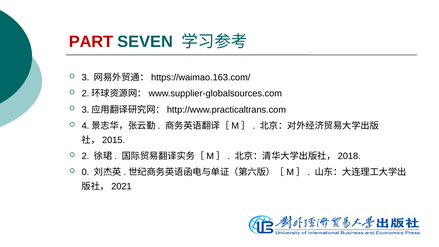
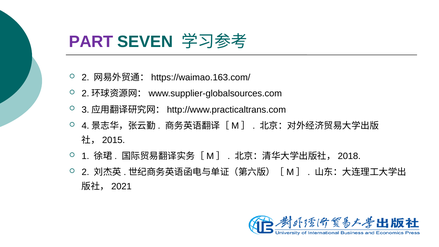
PART colour: red -> purple
3 at (85, 77): 3 -> 2
2: 2 -> 1
0 at (85, 172): 0 -> 2
